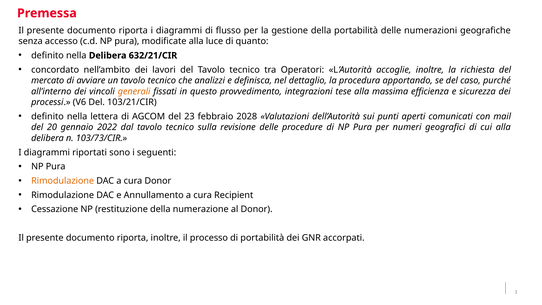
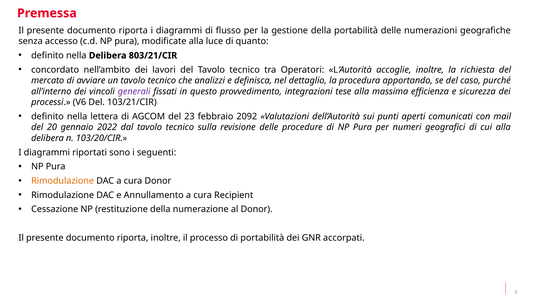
632/21/CIR: 632/21/CIR -> 803/21/CIR
generali colour: orange -> purple
2028: 2028 -> 2092
103/73/CIR: 103/73/CIR -> 103/20/CIR
